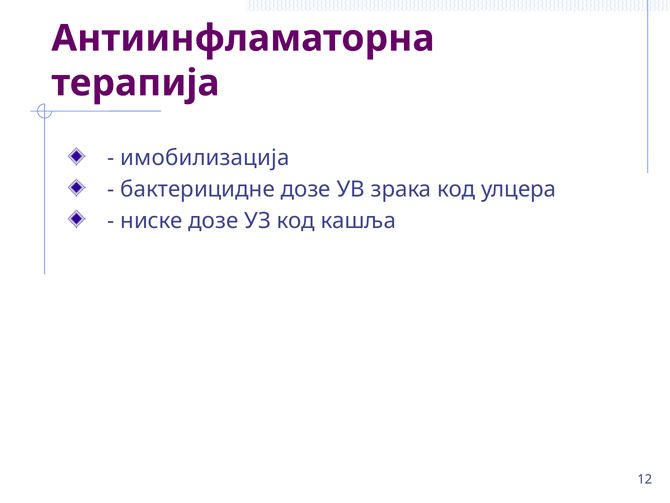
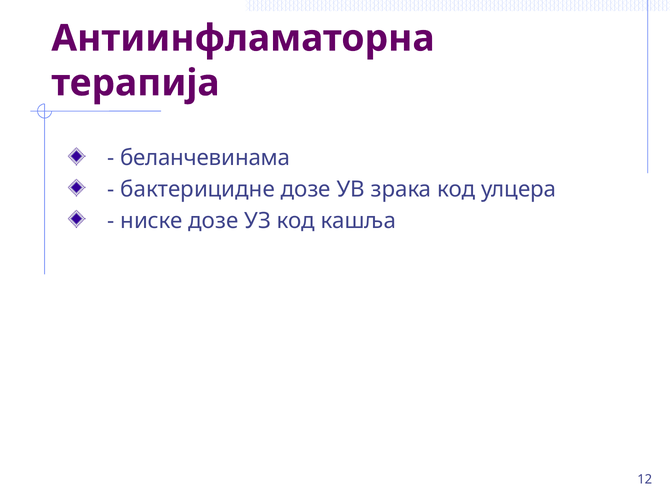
имобилизација: имобилизација -> беланчевинама
